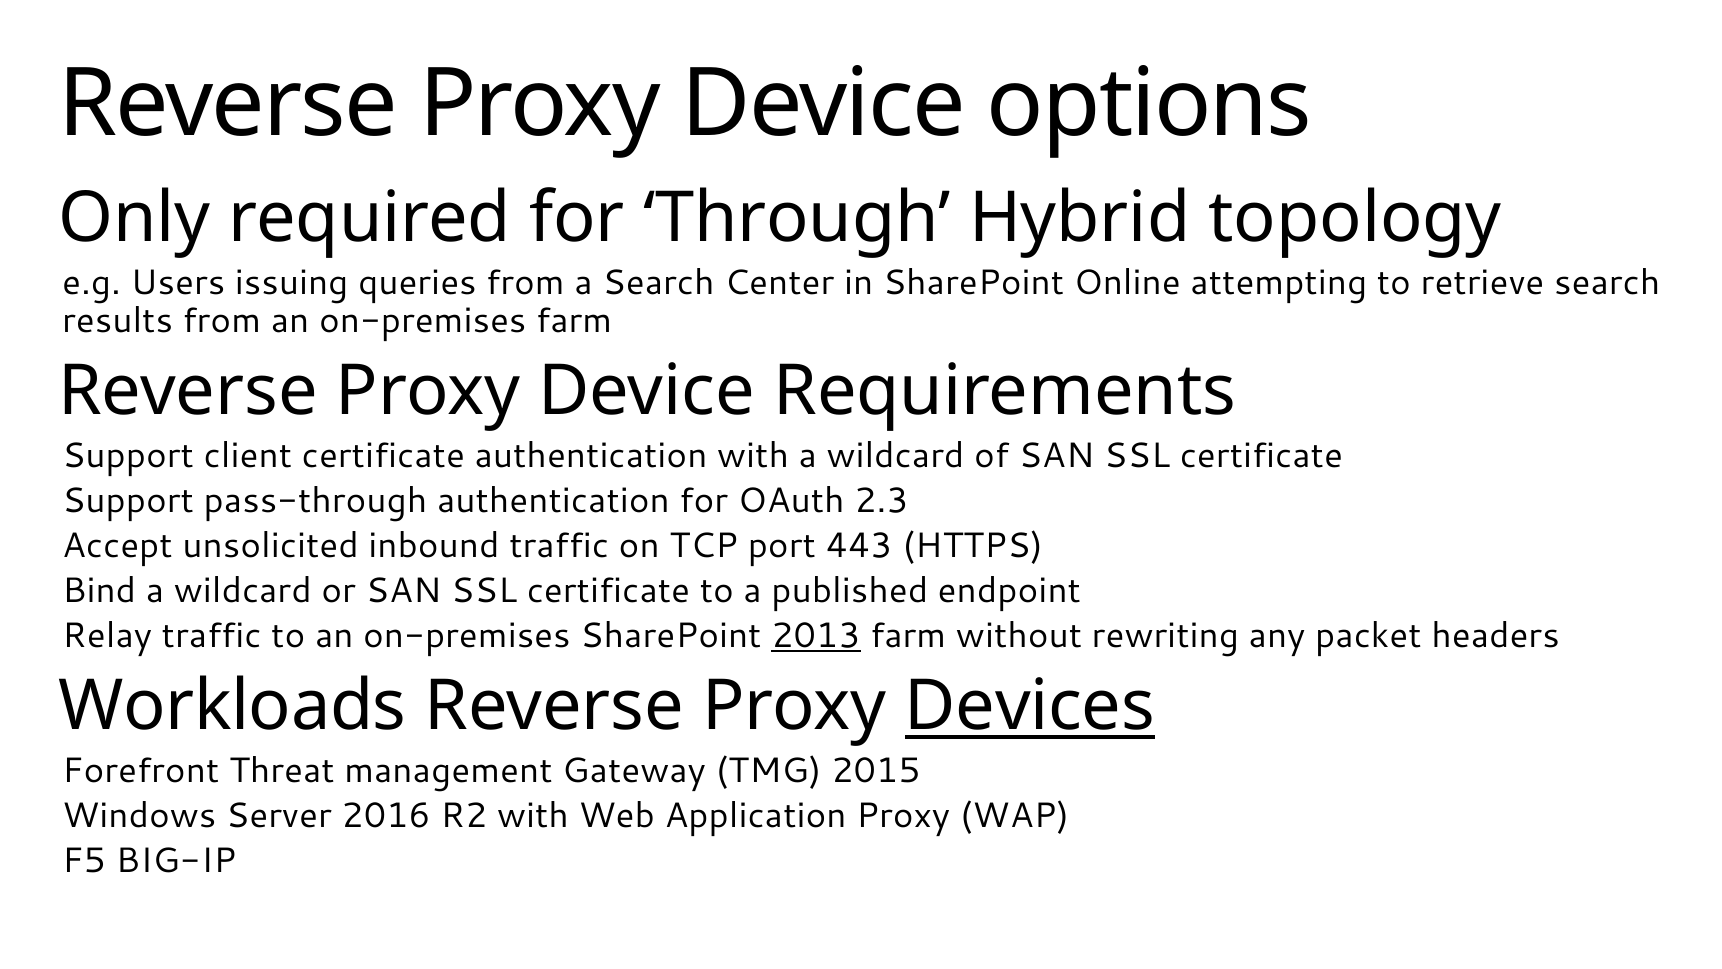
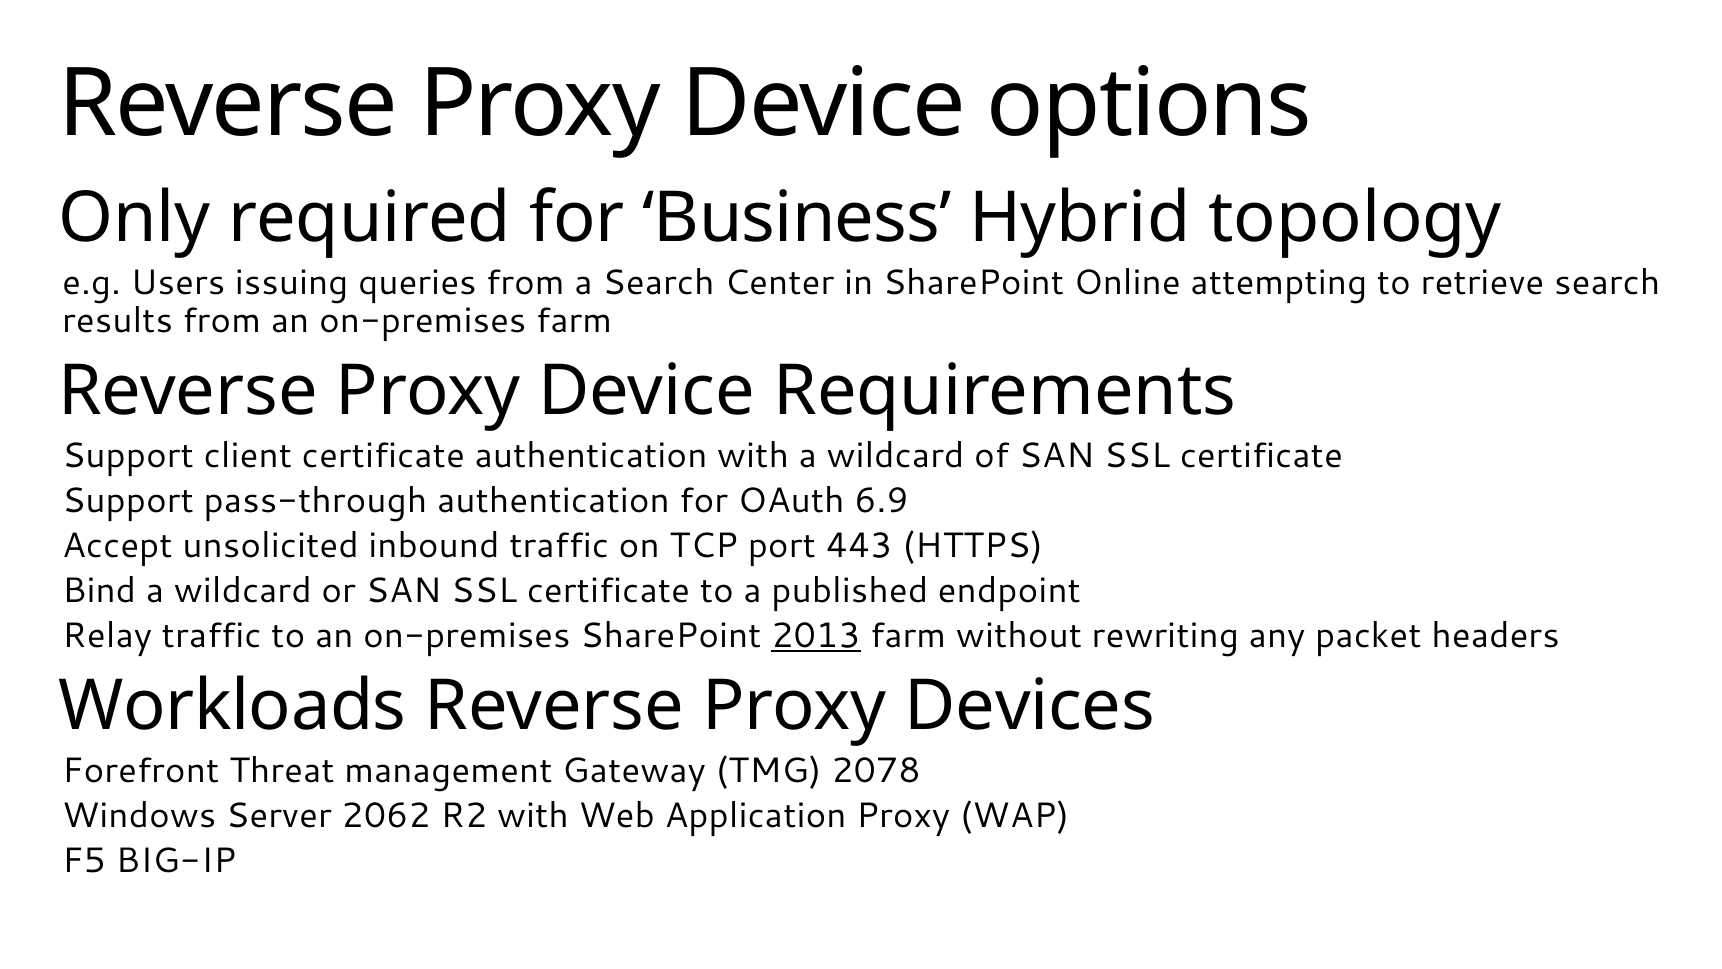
Through: Through -> Business
2.3: 2.3 -> 6.9
Devices underline: present -> none
2015: 2015 -> 2078
2016: 2016 -> 2062
